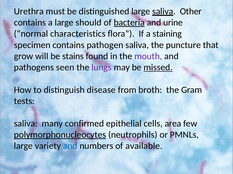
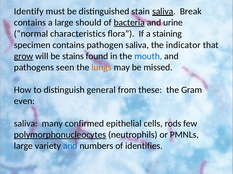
Urethra: Urethra -> Identify
distinguished large: large -> stain
Other: Other -> Break
puncture: puncture -> indicator
grow underline: none -> present
mouth colour: purple -> blue
lungs colour: purple -> orange
missed underline: present -> none
disease: disease -> general
broth: broth -> these
tests: tests -> even
area: area -> rods
available: available -> identifies
